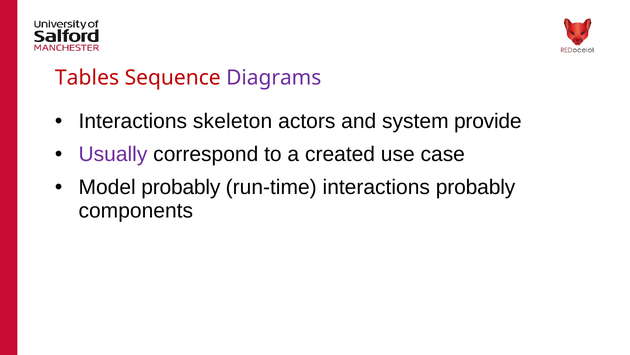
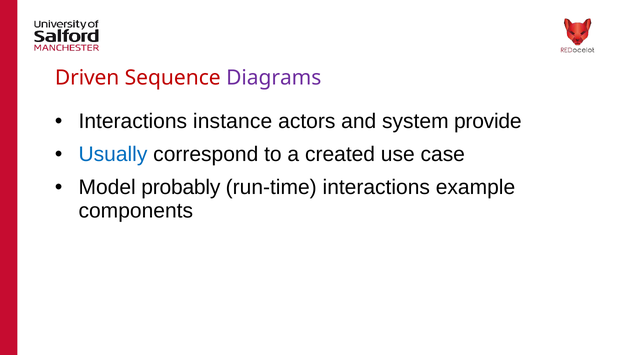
Tables: Tables -> Driven
skeleton: skeleton -> instance
Usually colour: purple -> blue
interactions probably: probably -> example
